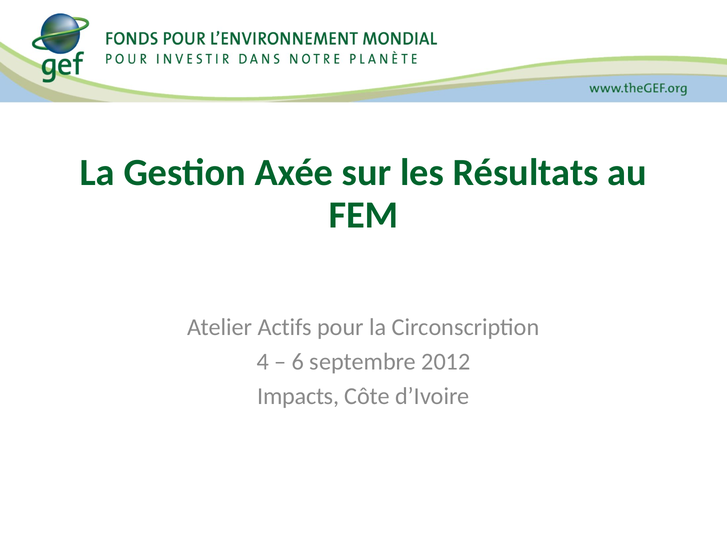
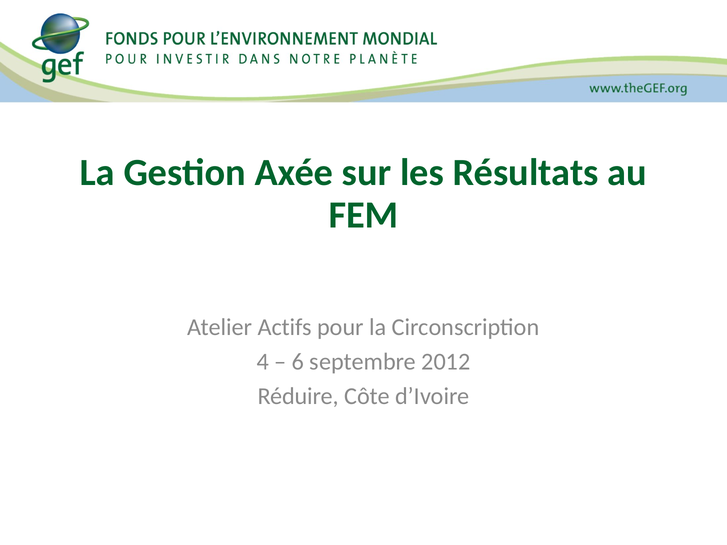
Impacts: Impacts -> Réduire
